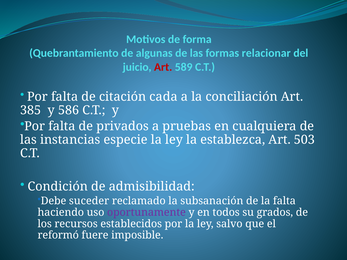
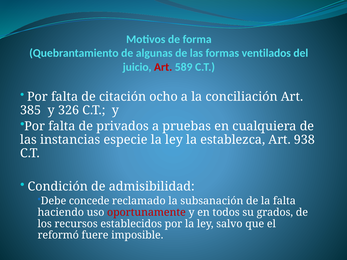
relacionar: relacionar -> ventilados
cada: cada -> ocho
586: 586 -> 326
503: 503 -> 938
suceder: suceder -> concede
oportunamente colour: purple -> red
